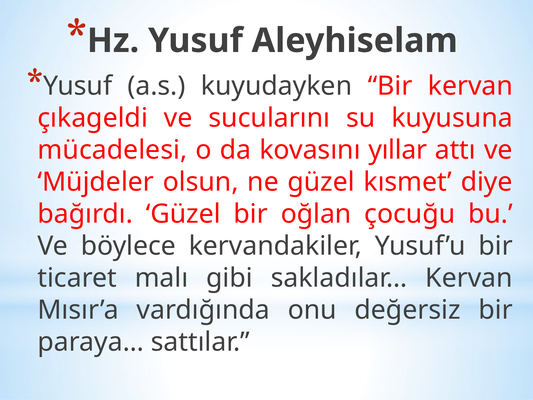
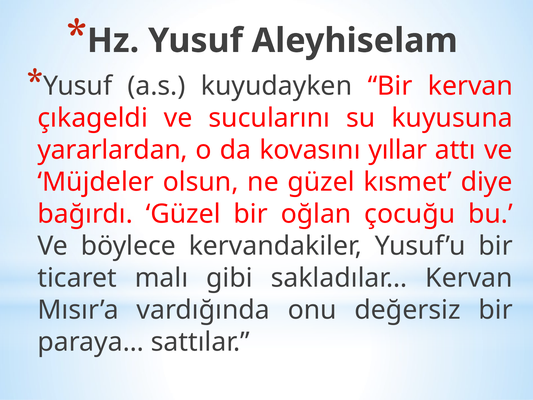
mücadelesi: mücadelesi -> yararlardan
